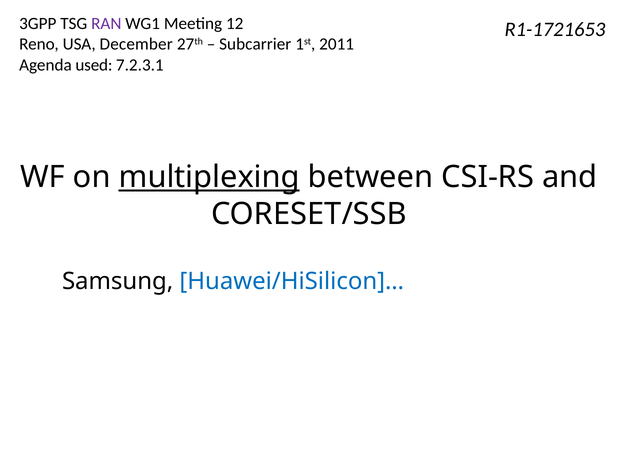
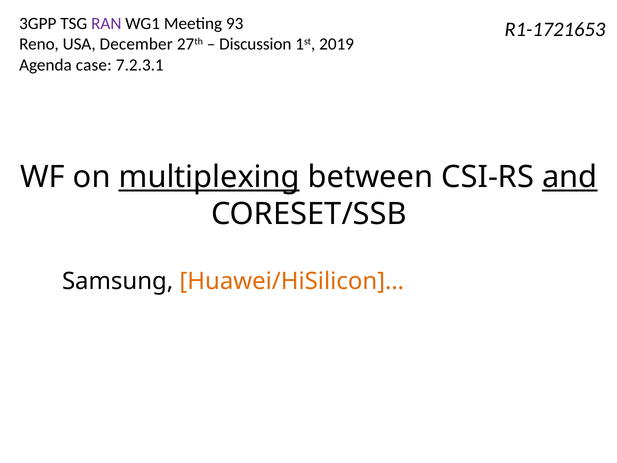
12: 12 -> 93
Subcarrier: Subcarrier -> Discussion
2011: 2011 -> 2019
used: used -> case
and underline: none -> present
Huawei/HiSilicon]… colour: blue -> orange
